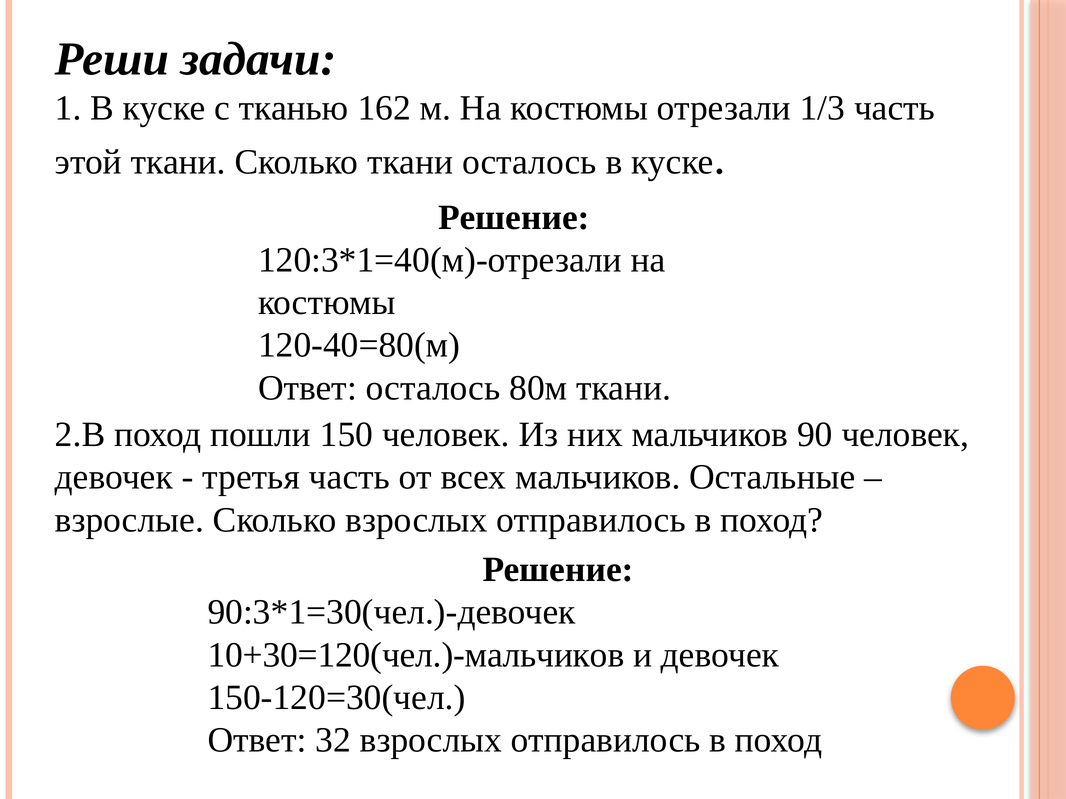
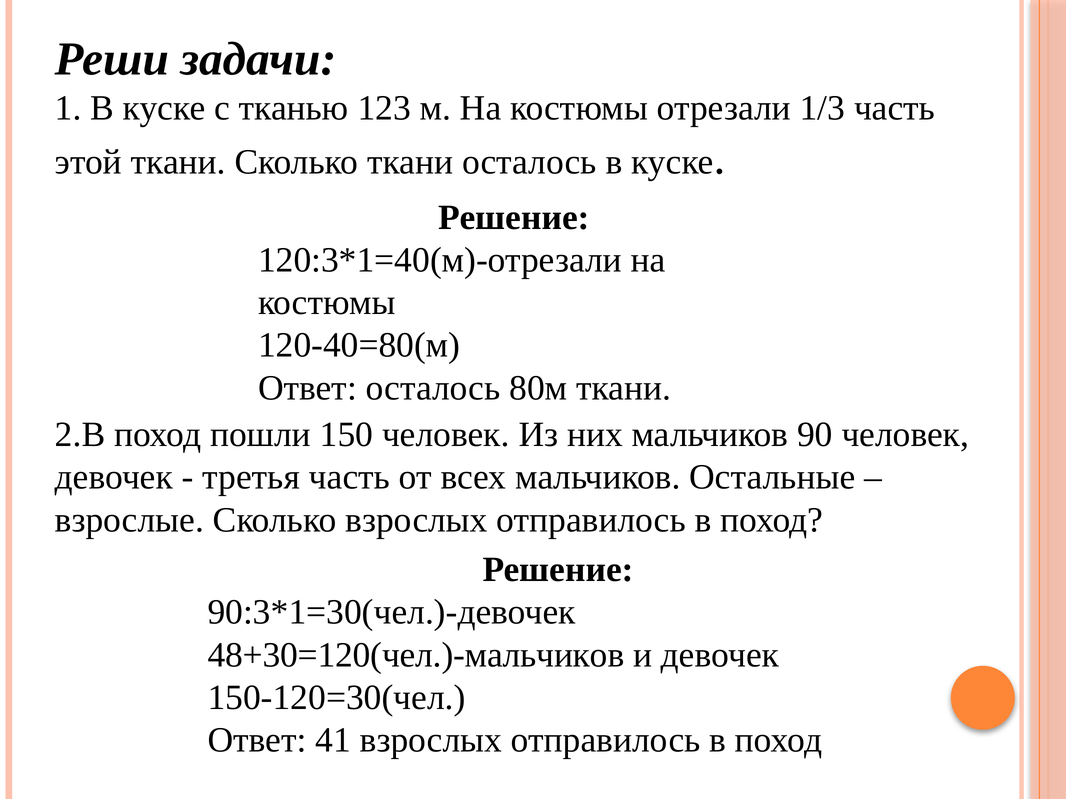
162: 162 -> 123
10+30=120(чел.)-мальчиков: 10+30=120(чел.)-мальчиков -> 48+30=120(чел.)-мальчиков
32: 32 -> 41
